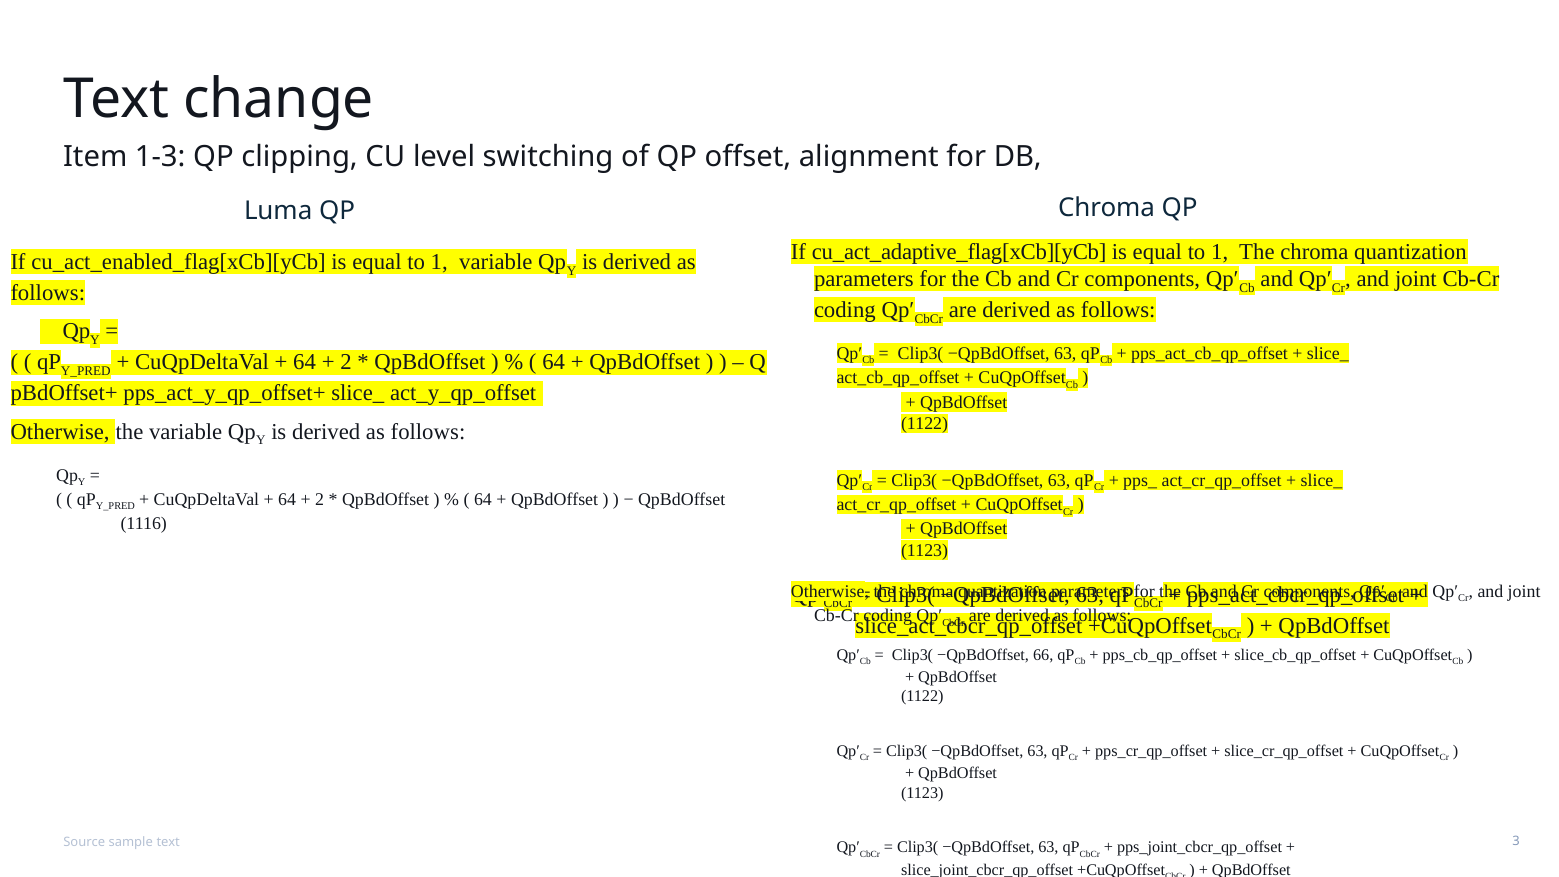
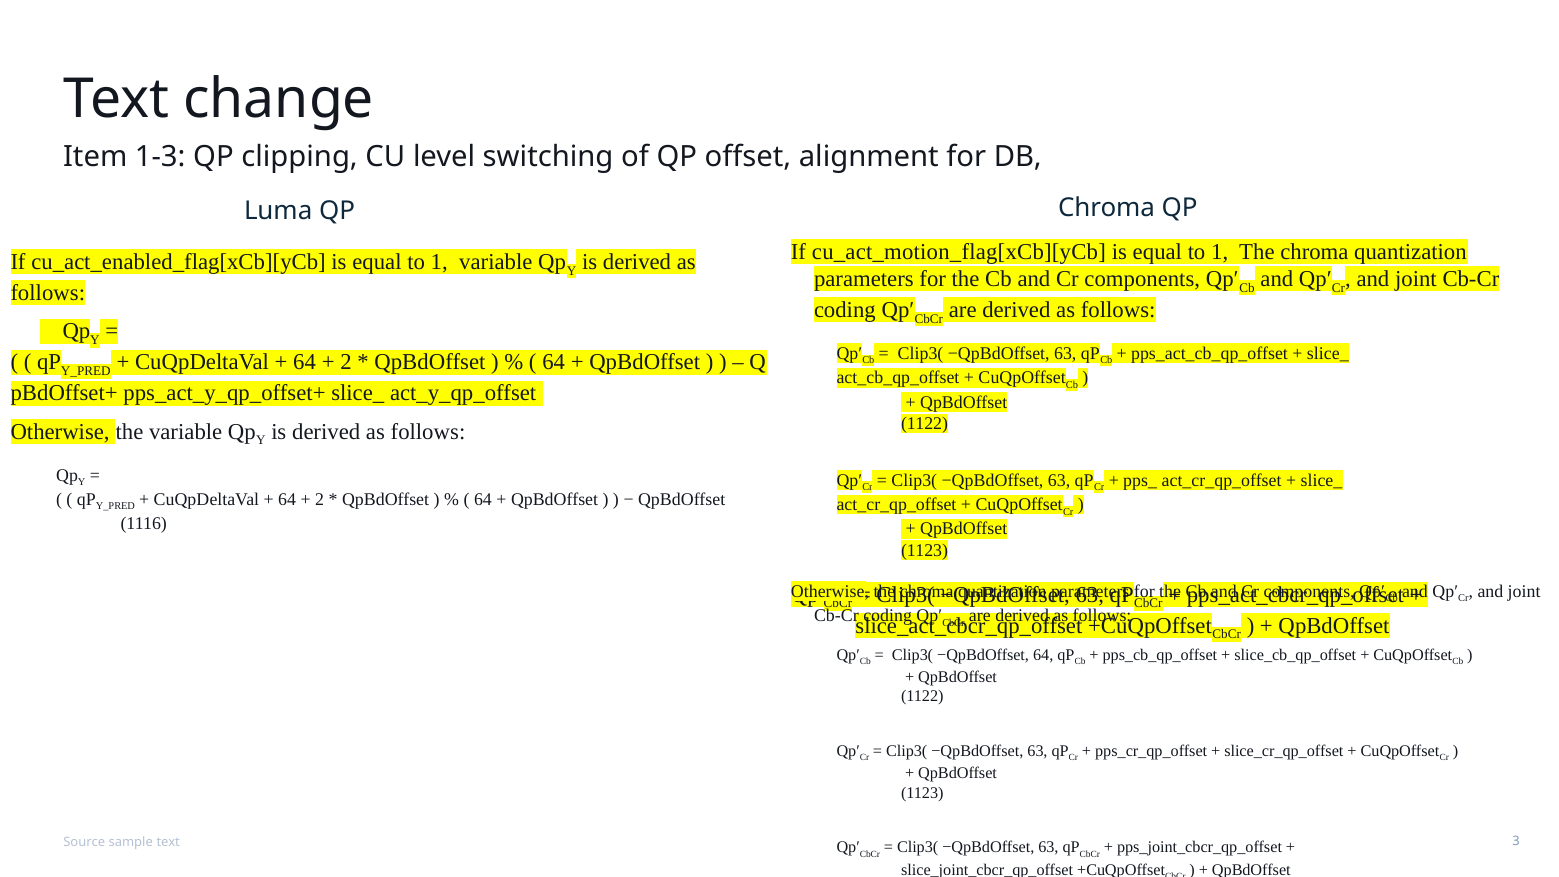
cu_act_adaptive_flag[xCb][yCb: cu_act_adaptive_flag[xCb][yCb -> cu_act_motion_flag[xCb][yCb
−QpBdOffset 66: 66 -> 64
